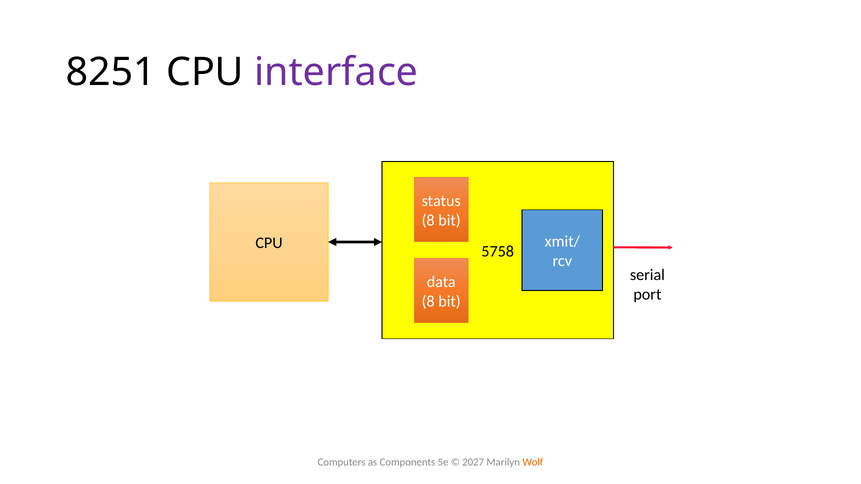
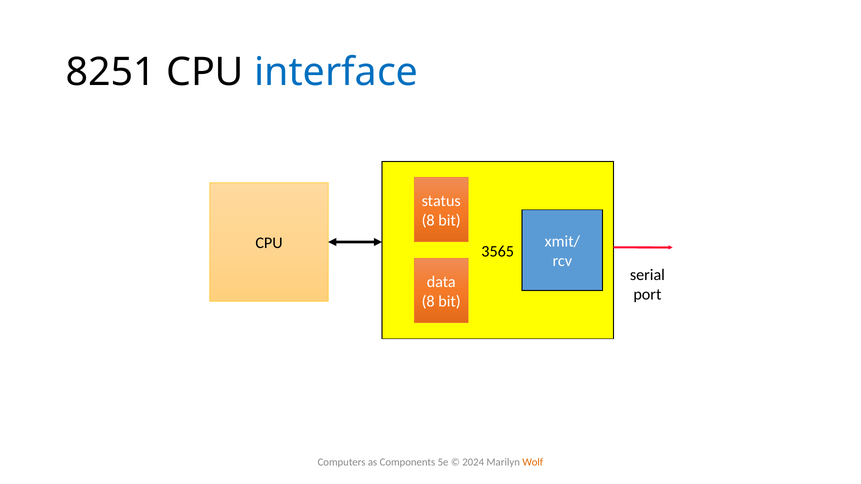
interface colour: purple -> blue
5758: 5758 -> 3565
2027: 2027 -> 2024
